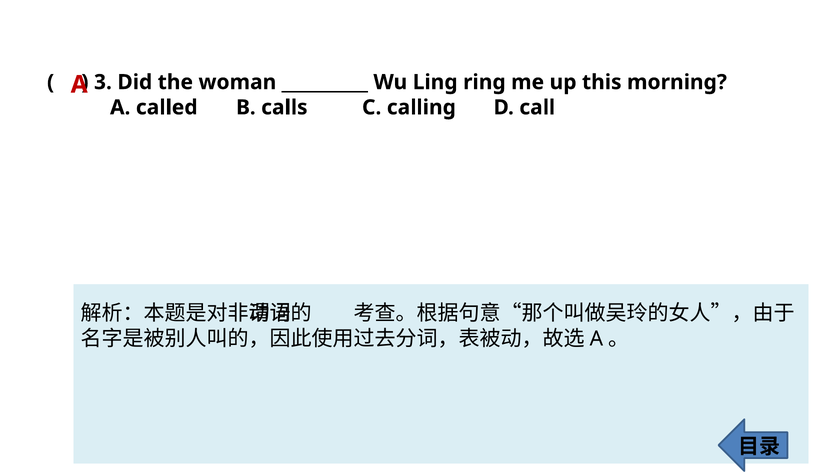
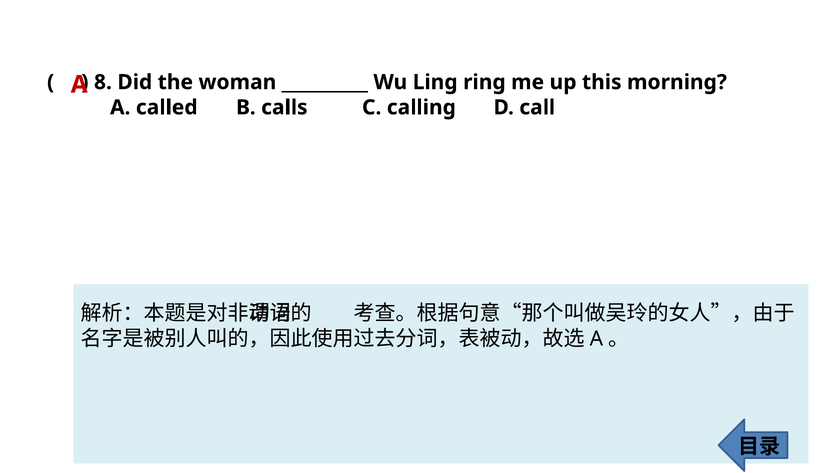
3: 3 -> 8
